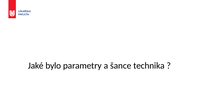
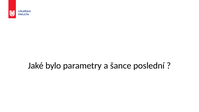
technika: technika -> poslední
